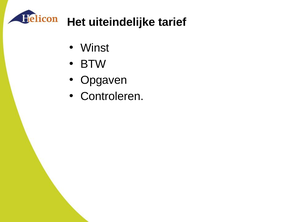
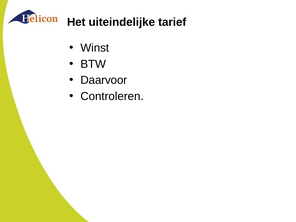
Opgaven: Opgaven -> Daarvoor
